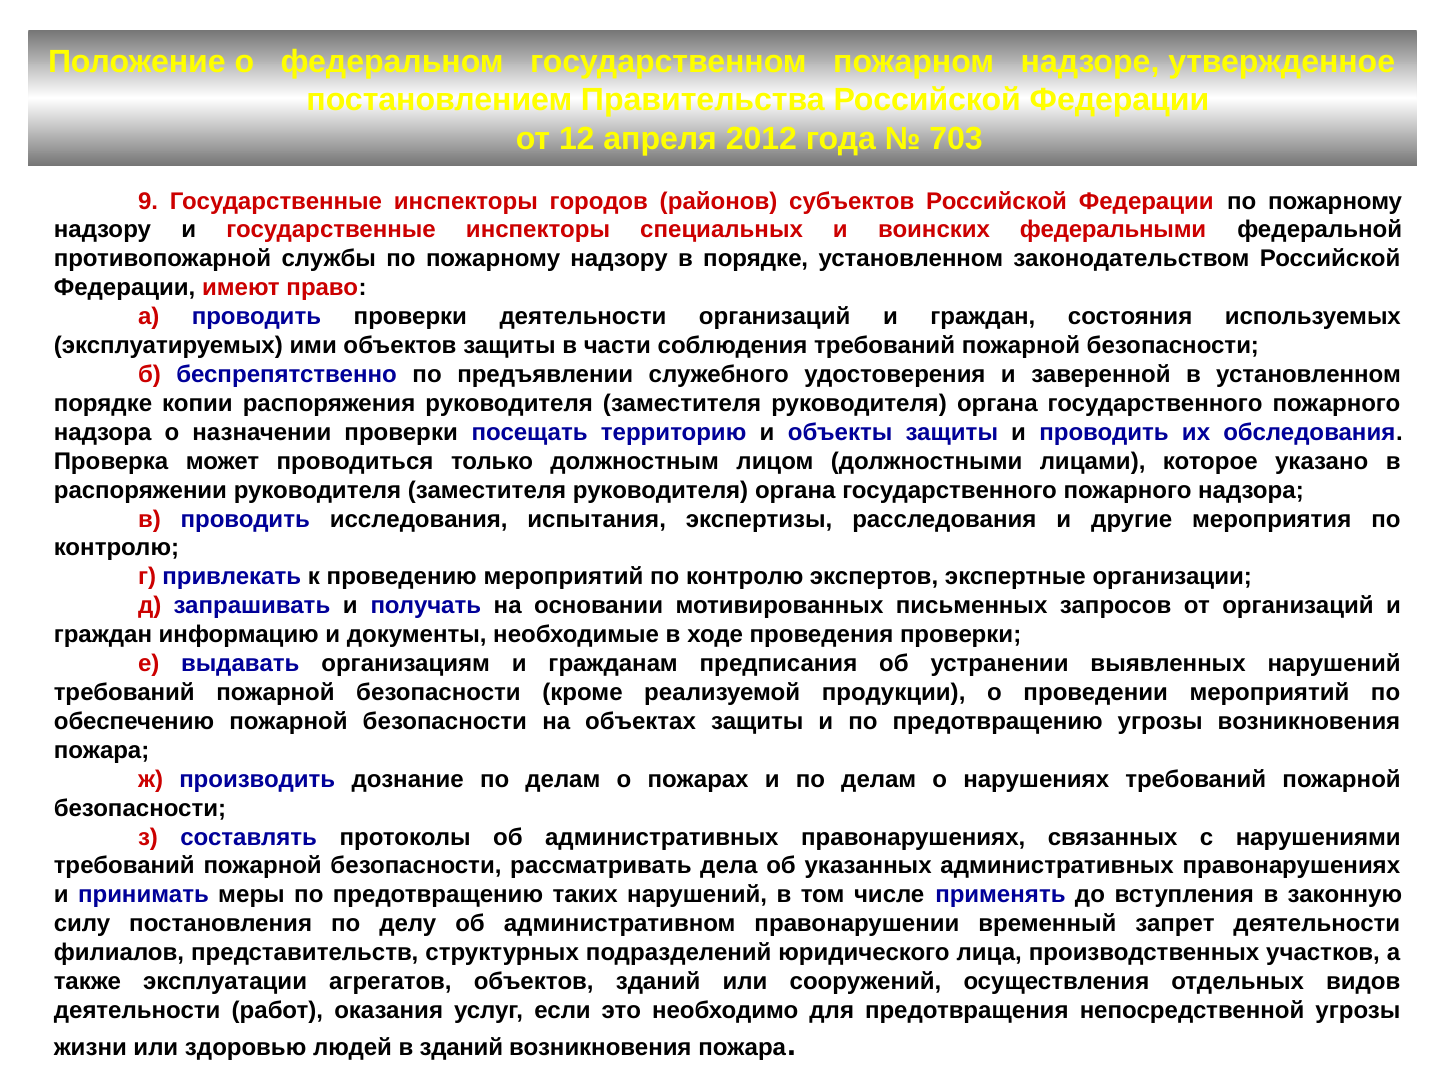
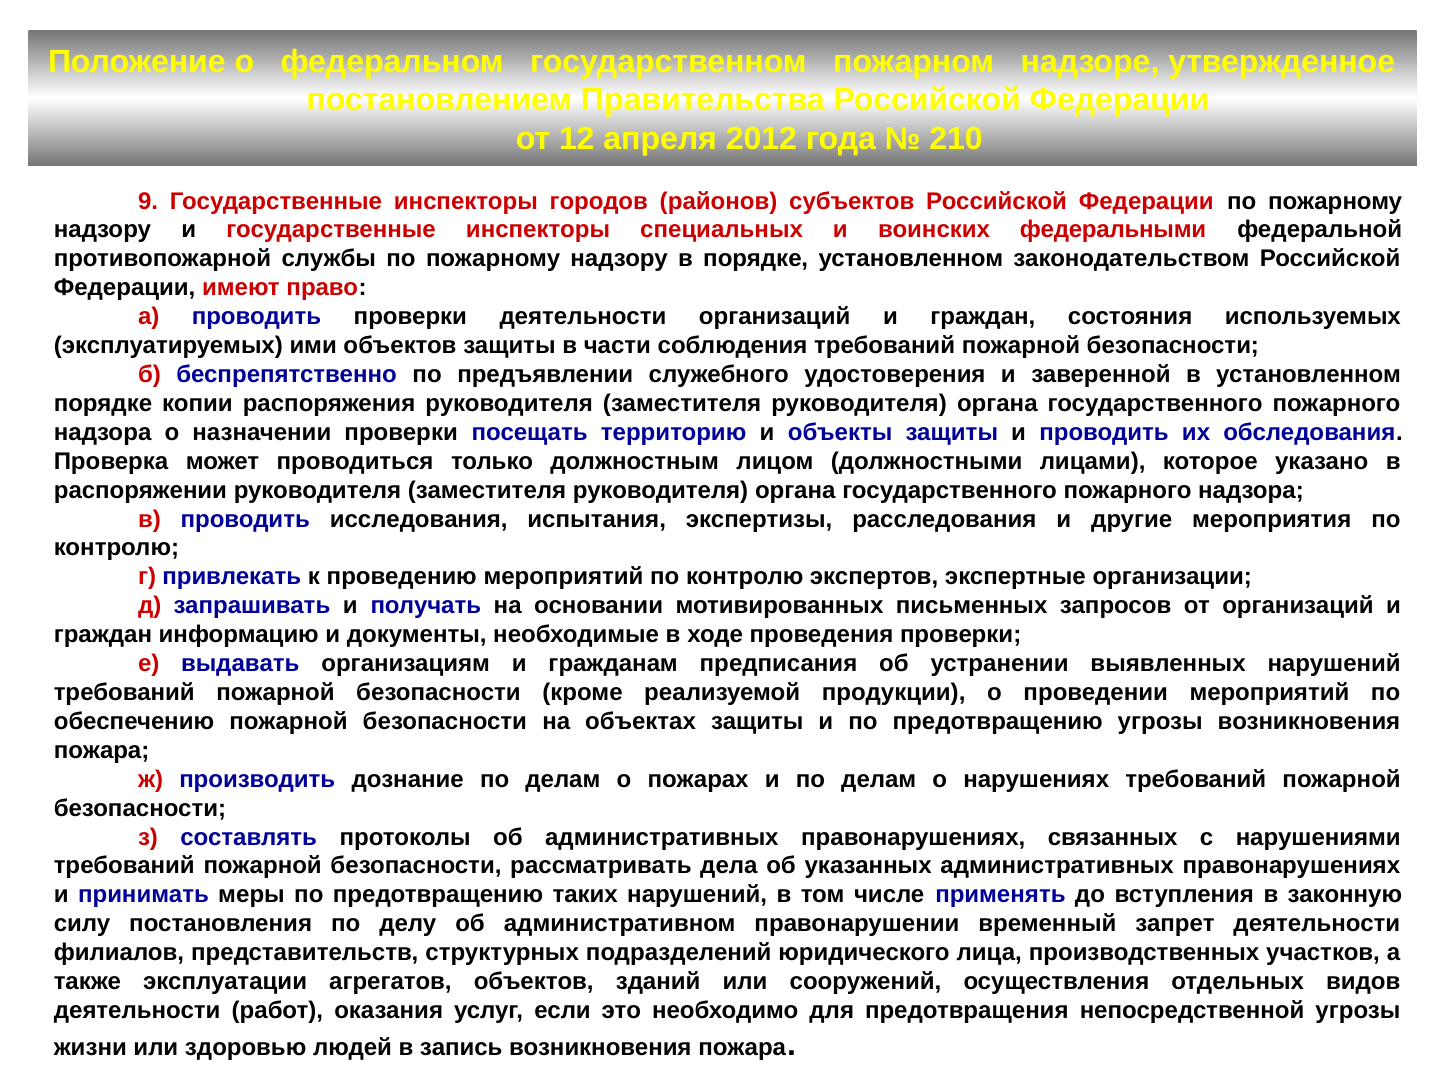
703: 703 -> 210
в зданий: зданий -> запись
